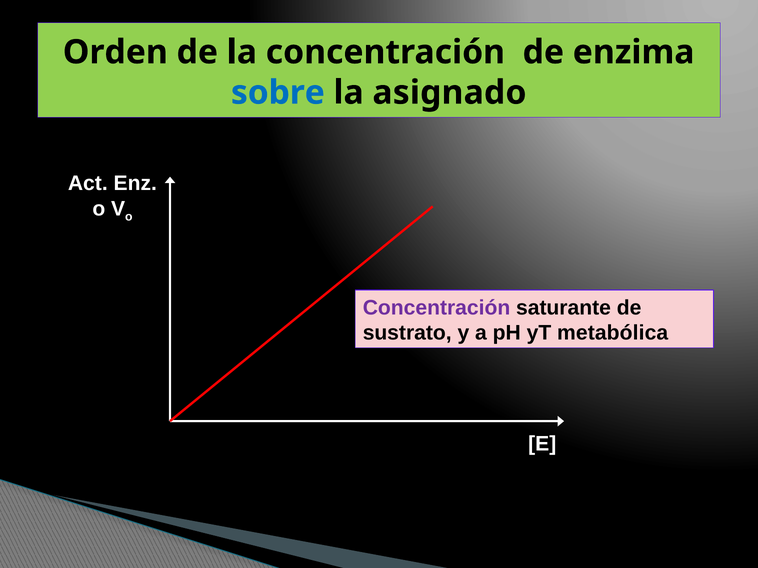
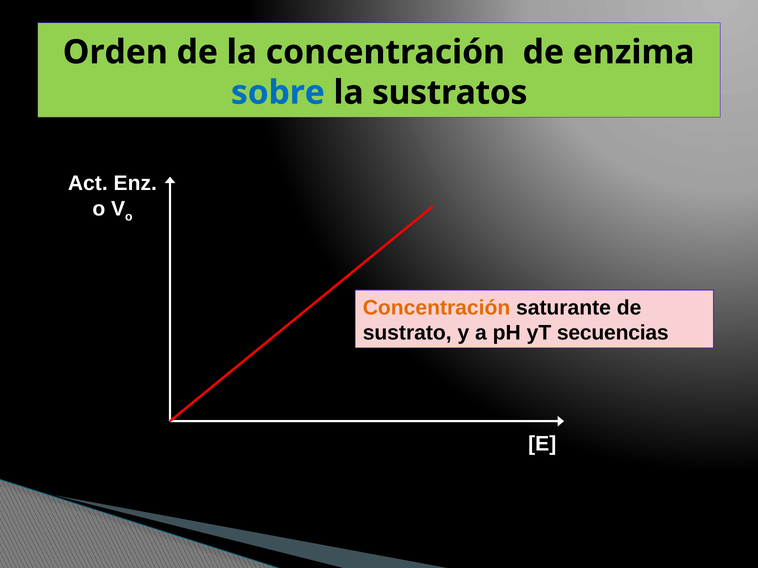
asignado: asignado -> sustratos
Concentración at (437, 308) colour: purple -> orange
metabólica: metabólica -> secuencias
